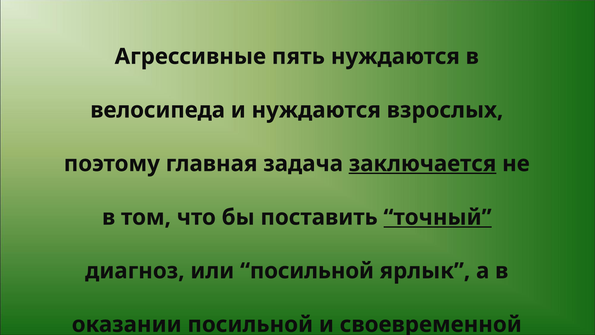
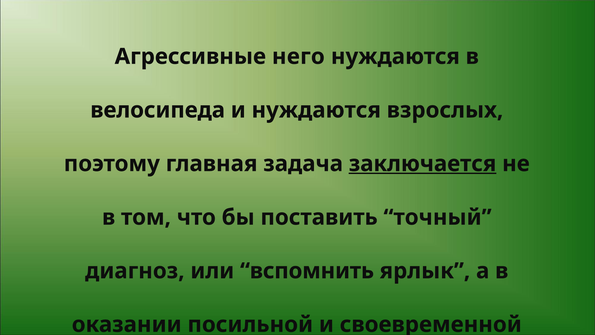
пять: пять -> него
точный underline: present -> none
или посильной: посильной -> вспомнить
